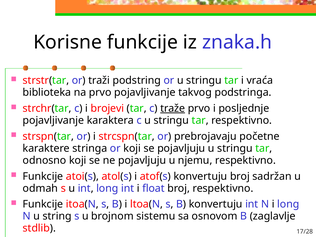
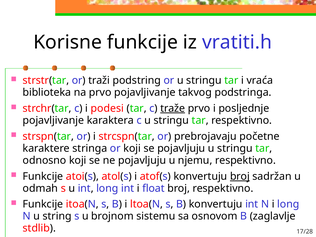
znaka.h: znaka.h -> vratiti.h
brojevi: brojevi -> podesi
broj at (240, 176) underline: none -> present
